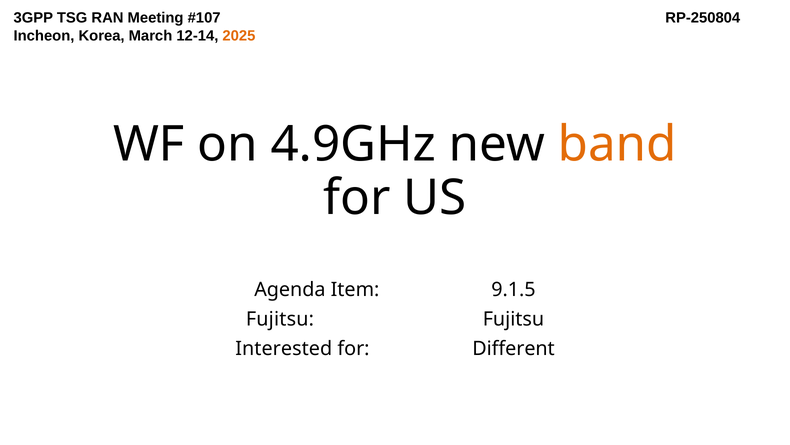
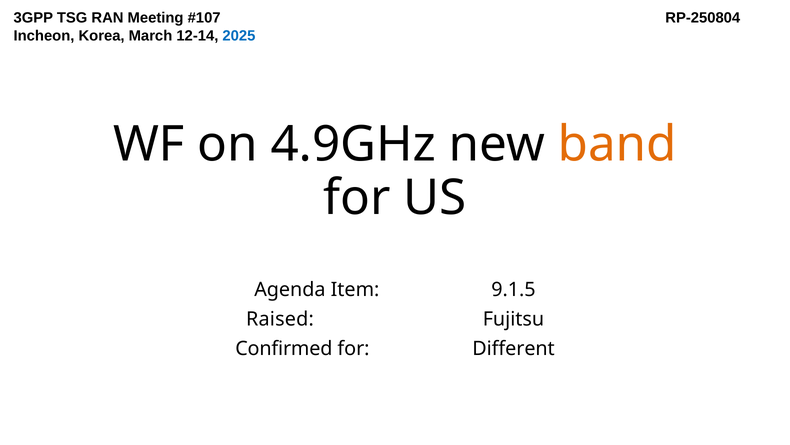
2025 colour: orange -> blue
Fujitsu at (280, 319): Fujitsu -> Raised
Interested: Interested -> Confirmed
